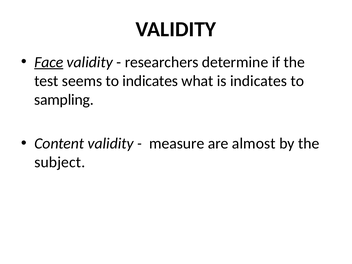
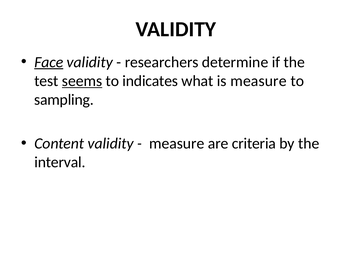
seems underline: none -> present
is indicates: indicates -> measure
almost: almost -> criteria
subject: subject -> interval
